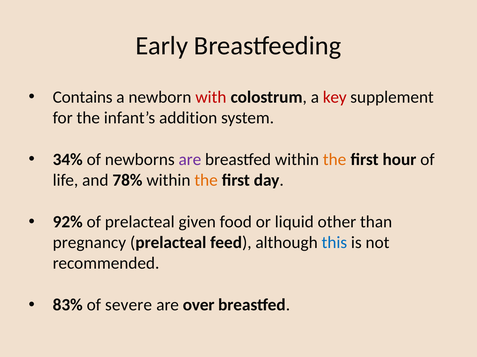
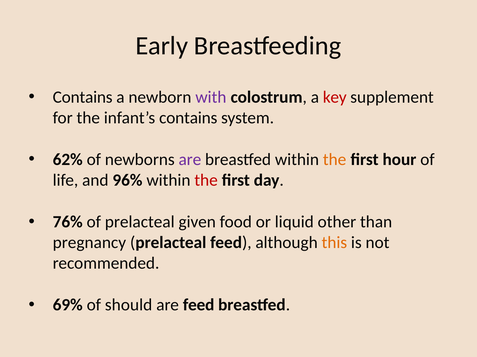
with colour: red -> purple
infant’s addition: addition -> contains
34%: 34% -> 62%
78%: 78% -> 96%
the at (206, 181) colour: orange -> red
92%: 92% -> 76%
this colour: blue -> orange
83%: 83% -> 69%
severe: severe -> should
are over: over -> feed
